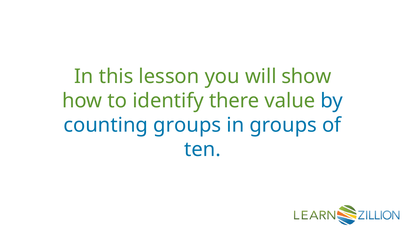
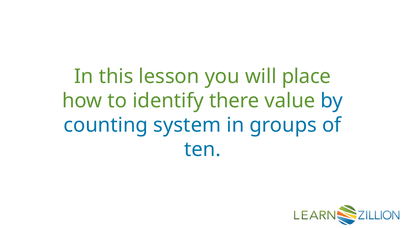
show: show -> place
counting groups: groups -> system
